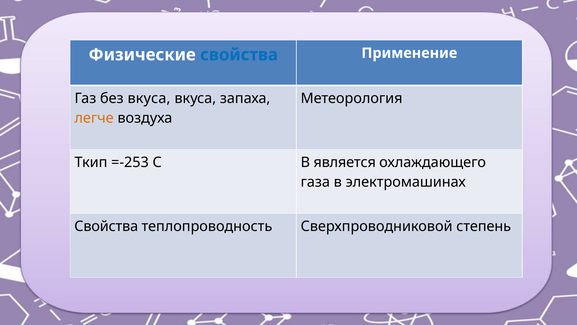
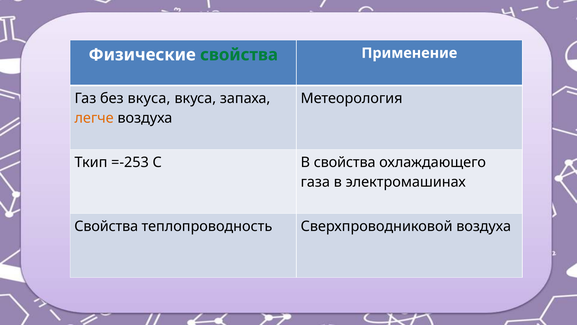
свойства at (239, 55) colour: blue -> green
В является: является -> свойства
Сверхпроводниковой степень: степень -> воздуха
